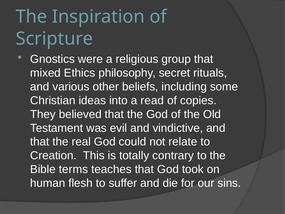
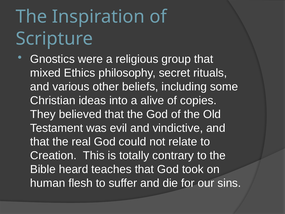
read: read -> alive
terms: terms -> heard
